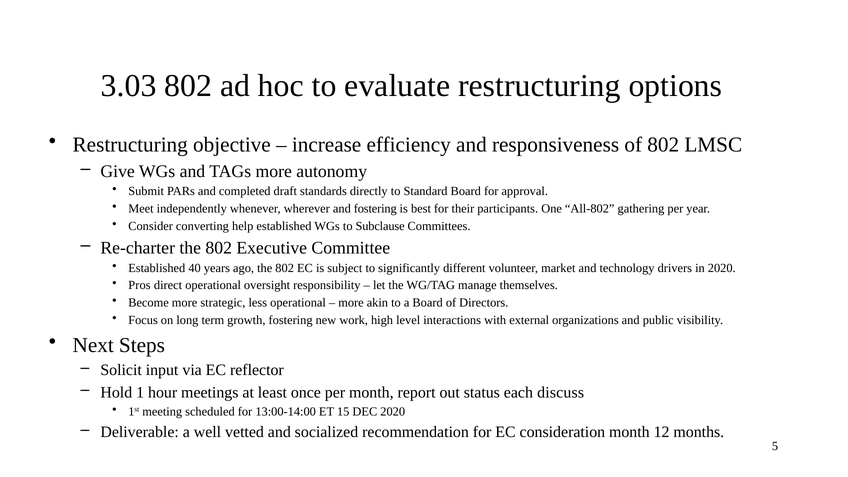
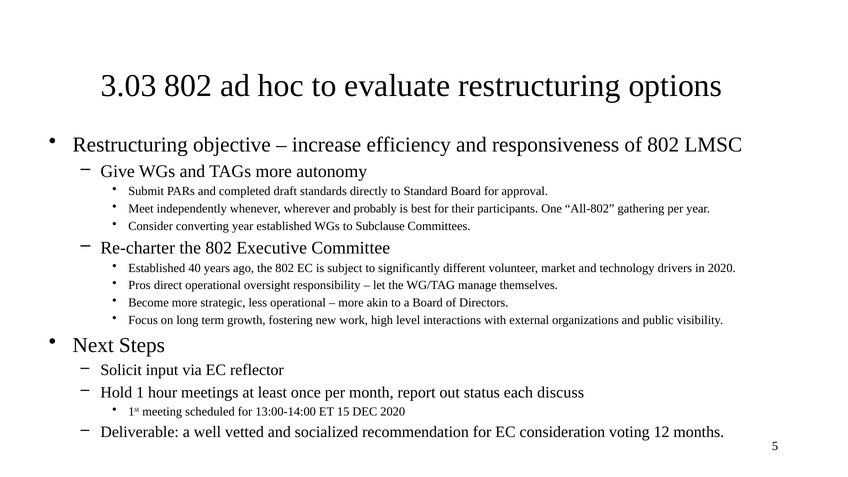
and fostering: fostering -> probably
converting help: help -> year
consideration month: month -> voting
